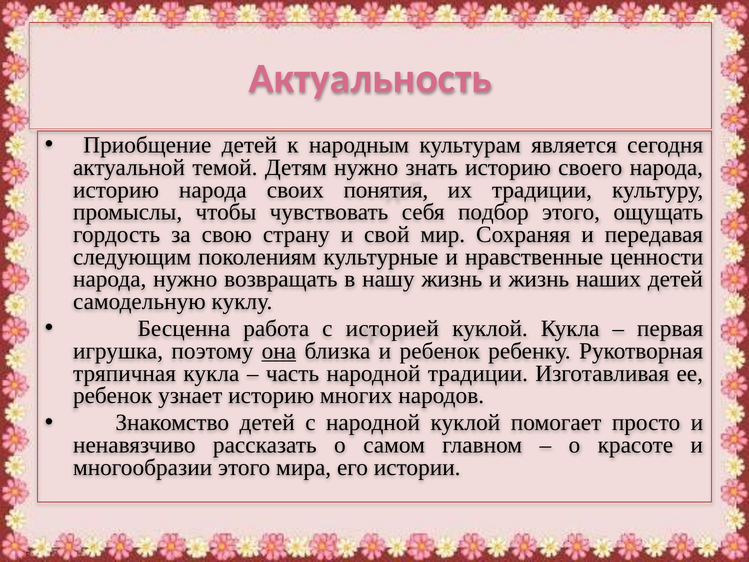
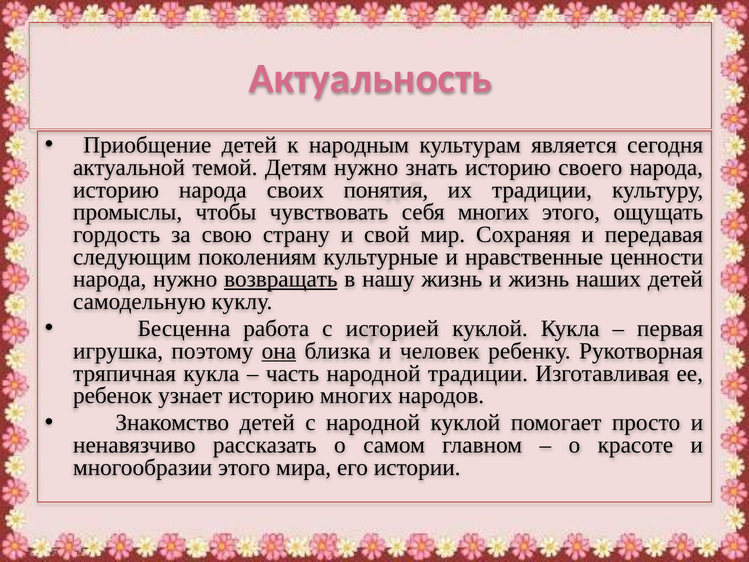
себя подбор: подбор -> многих
возвращать underline: none -> present
и ребенок: ребенок -> человек
